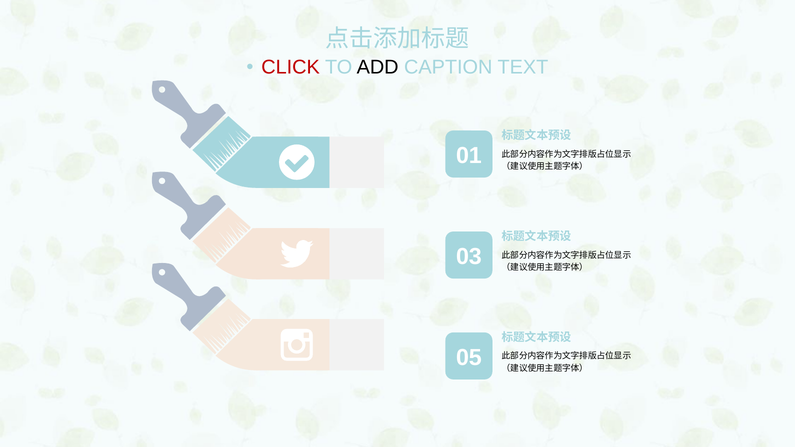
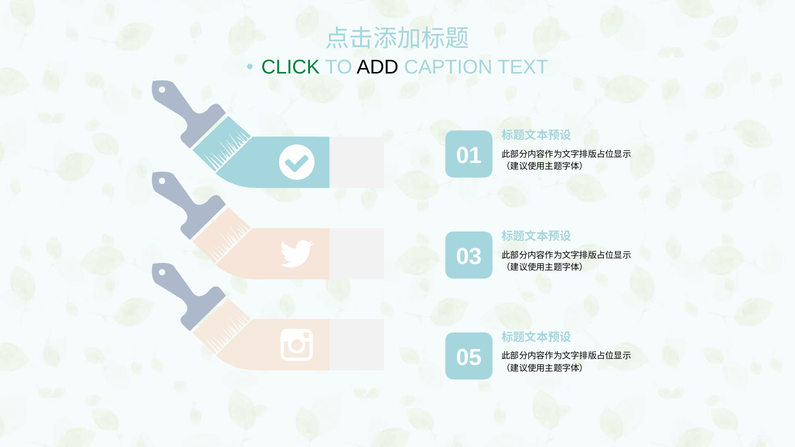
CLICK colour: red -> green
